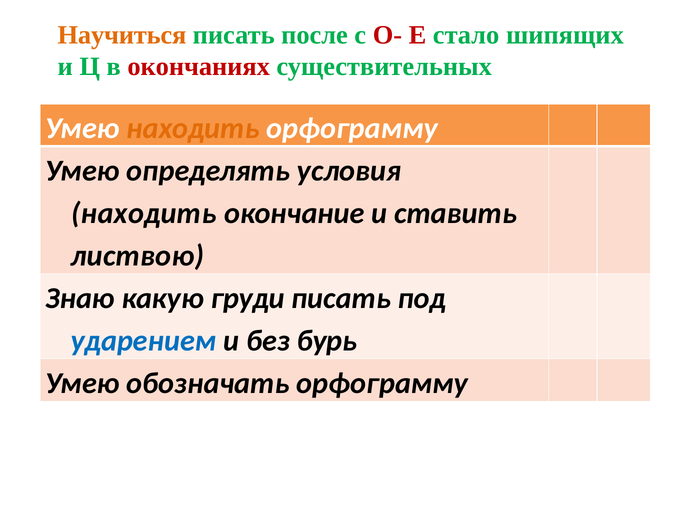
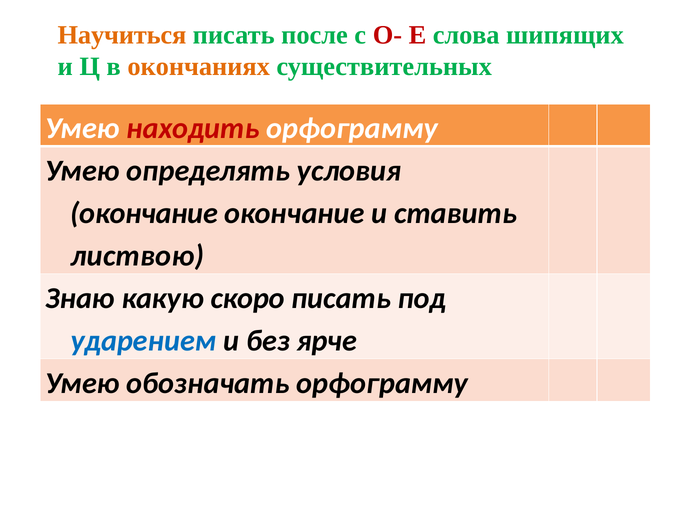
стало: стало -> слова
окончаниях colour: red -> orange
находить at (193, 128) colour: orange -> red
находить at (144, 213): находить -> окончание
груди: груди -> скоро
бурь: бурь -> ярче
